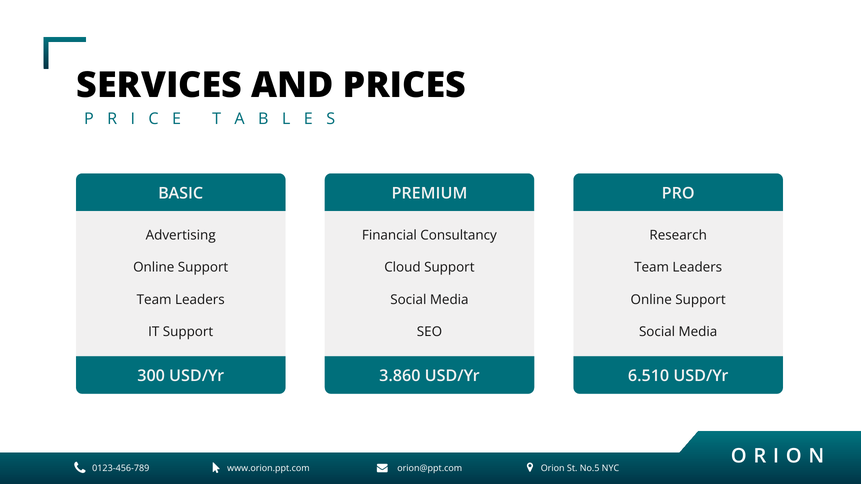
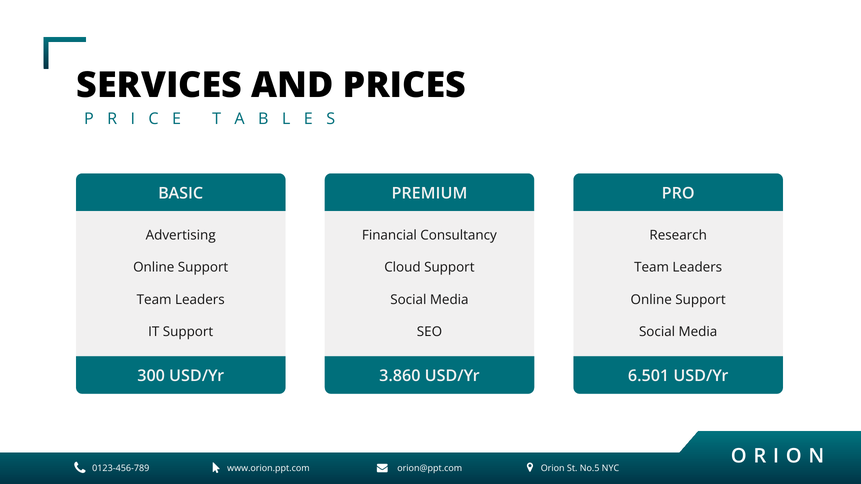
6.510: 6.510 -> 6.501
